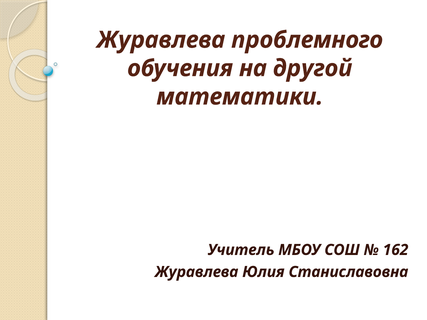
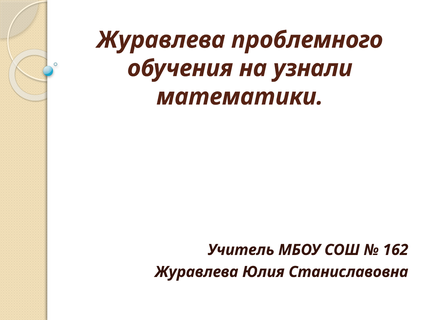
другой: другой -> узнали
